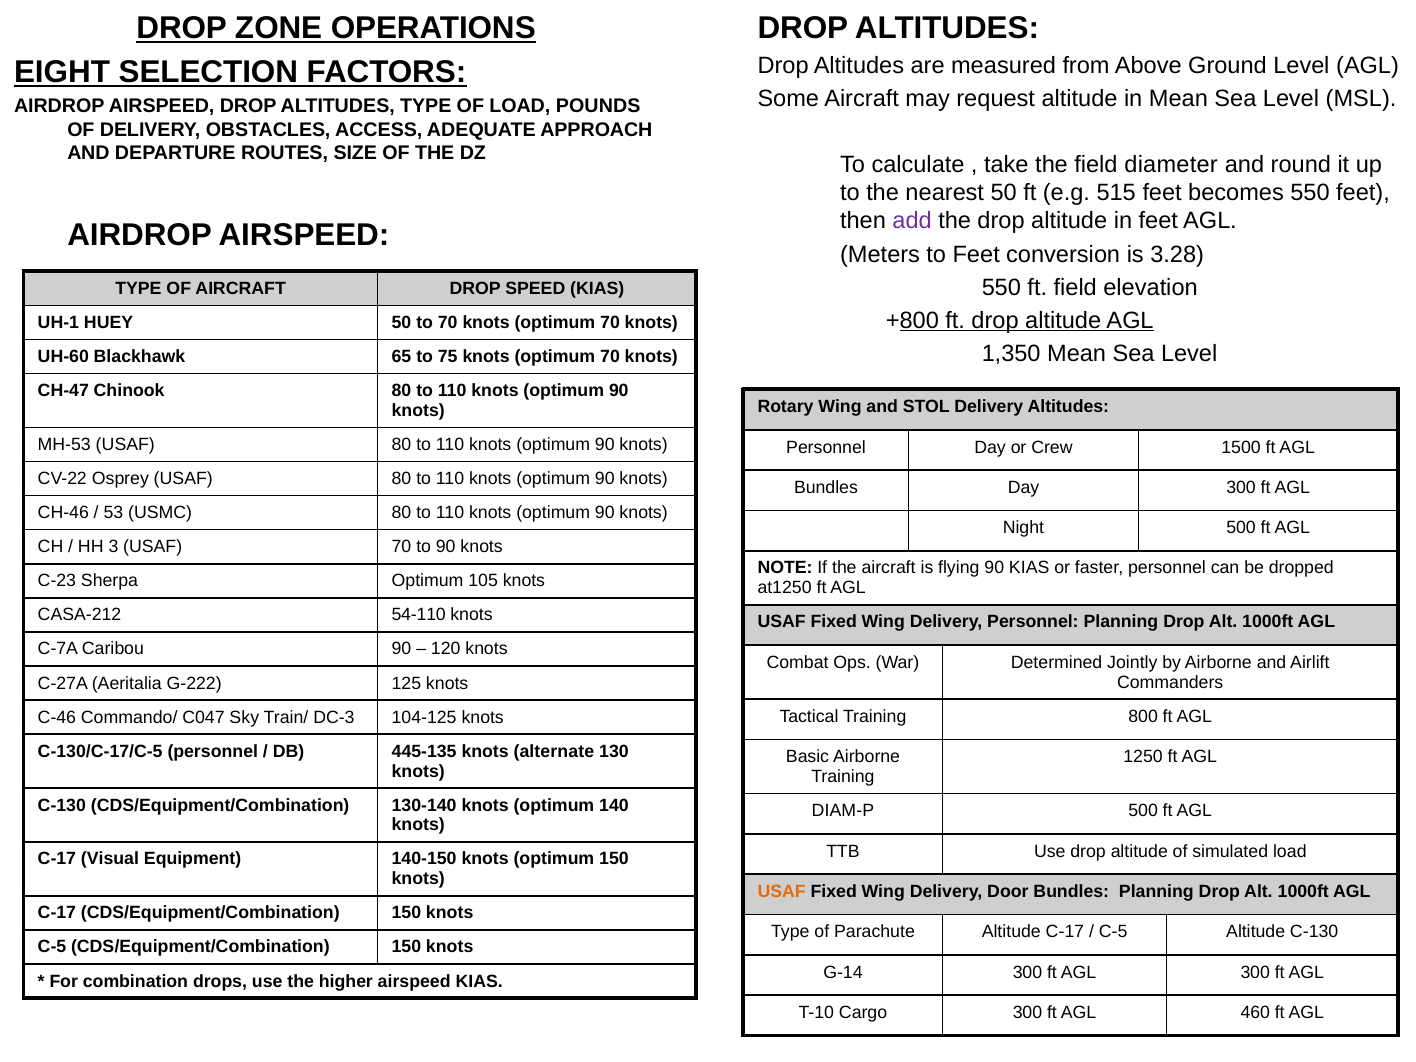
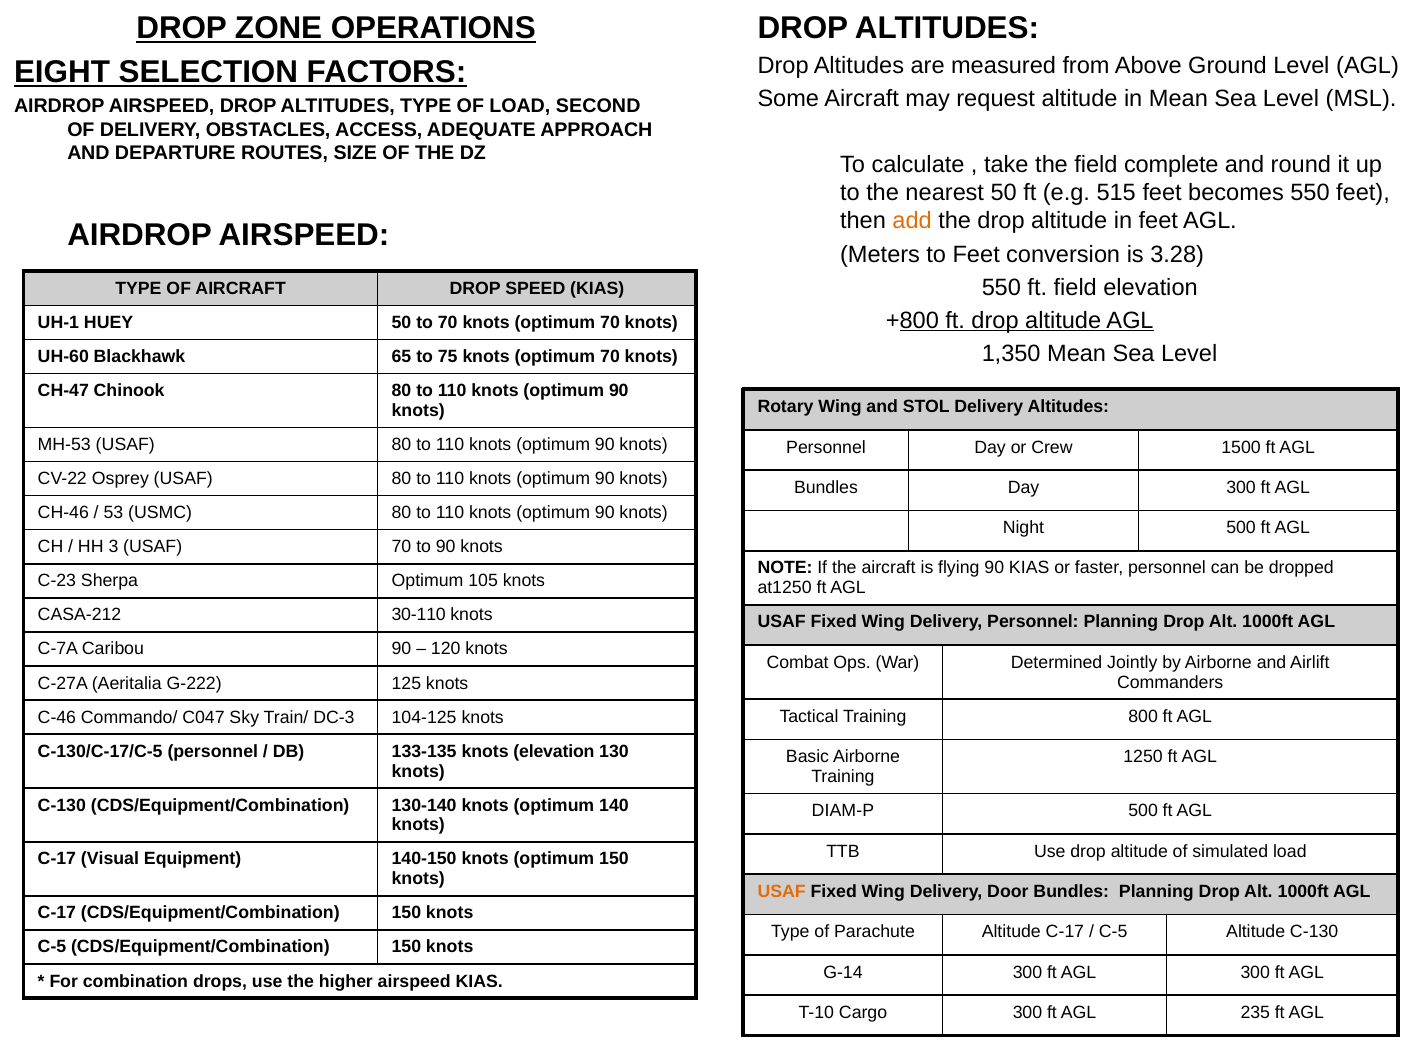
POUNDS: POUNDS -> SECOND
diameter: diameter -> complete
add colour: purple -> orange
54-110: 54-110 -> 30-110
445-135: 445-135 -> 133-135
knots alternate: alternate -> elevation
460: 460 -> 235
